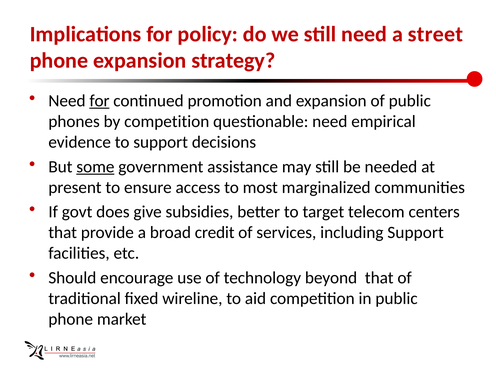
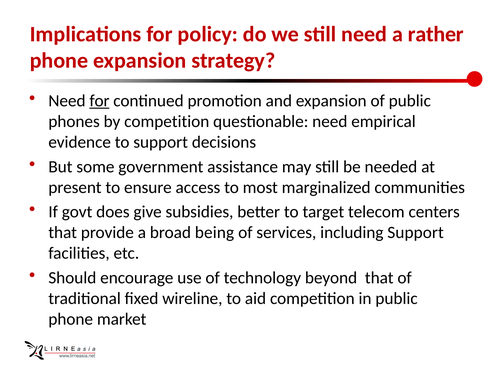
street: street -> rather
some underline: present -> none
credit: credit -> being
